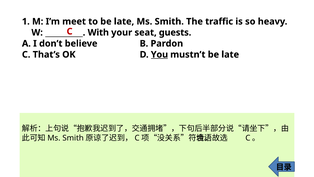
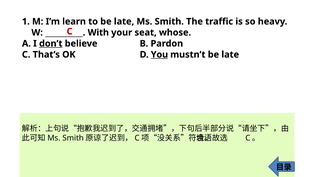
meet: meet -> learn
guests: guests -> whose
don’t underline: none -> present
